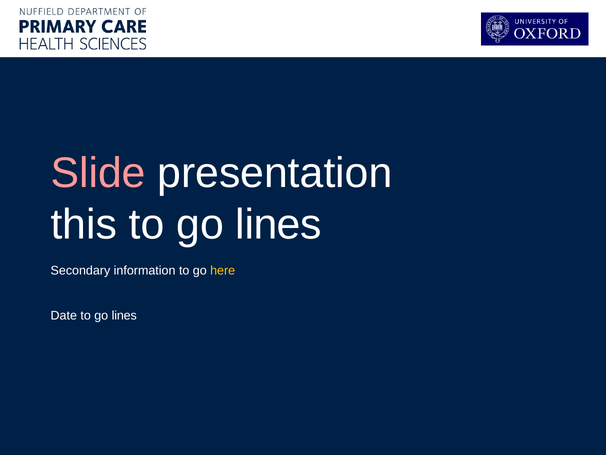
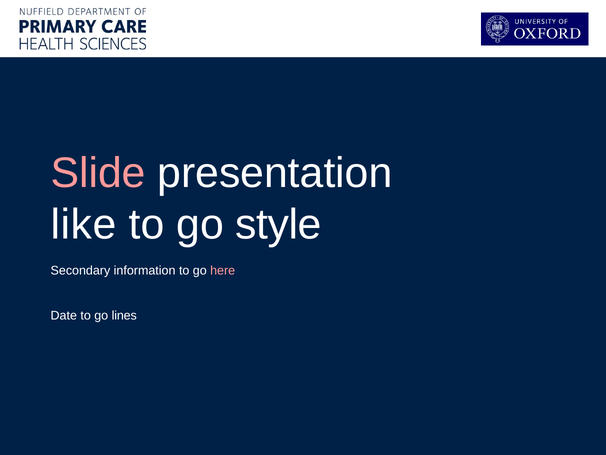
this: this -> like
lines at (279, 224): lines -> style
here colour: yellow -> pink
